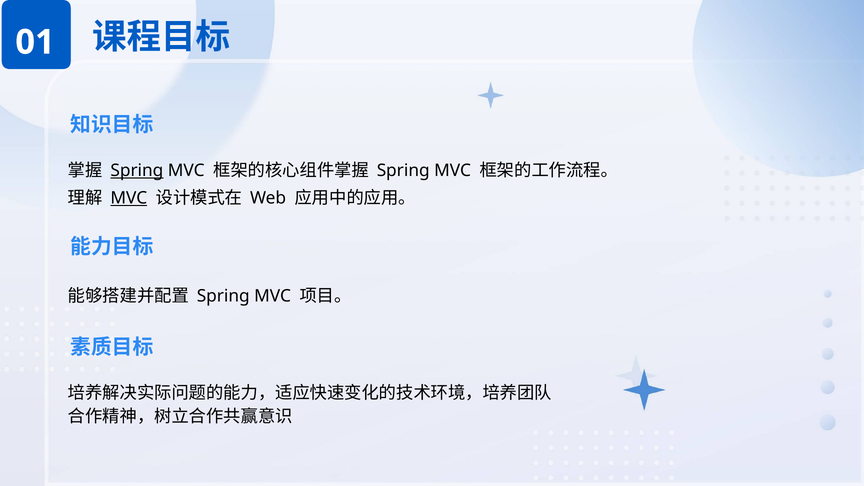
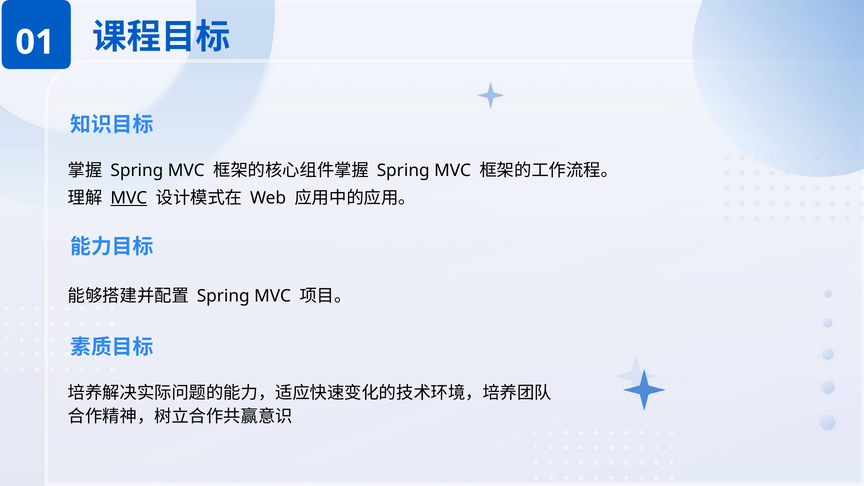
Spring at (137, 170) underline: present -> none
